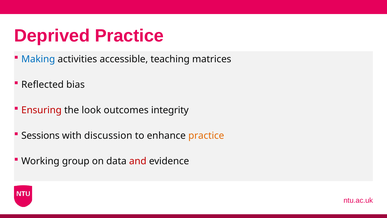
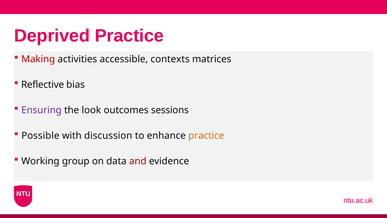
Making colour: blue -> red
teaching: teaching -> contexts
Reflected: Reflected -> Reflective
Ensuring colour: red -> purple
integrity: integrity -> sessions
Sessions: Sessions -> Possible
